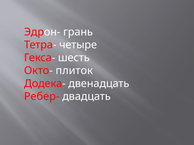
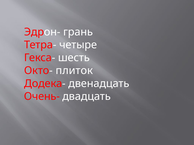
Ребер-: Ребер- -> Очень-
